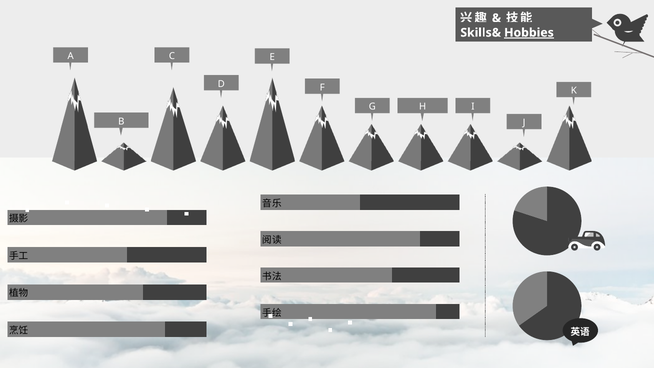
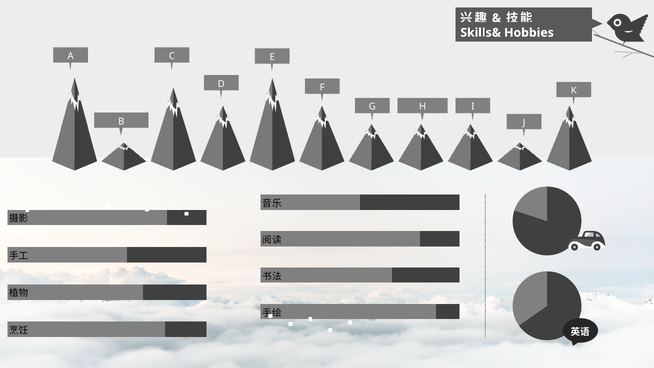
Hobbies underline: present -> none
